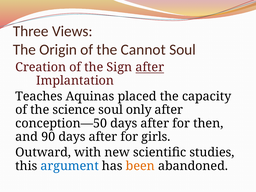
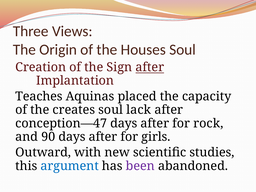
Cannot: Cannot -> Houses
science: science -> creates
only: only -> lack
conception—50: conception—50 -> conception—47
then: then -> rock
been colour: orange -> purple
